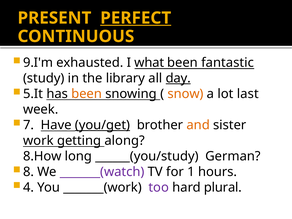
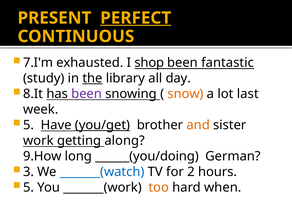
9.I'm: 9.I'm -> 7.I'm
what: what -> shop
the underline: none -> present
day underline: present -> none
5.It: 5.It -> 8.It
been at (87, 94) colour: orange -> purple
7 at (29, 125): 7 -> 5
8.How: 8.How -> 9.How
______(you/study: ______(you/study -> ______(you/doing
8: 8 -> 3
_______(watch colour: purple -> blue
1: 1 -> 2
4 at (29, 187): 4 -> 5
too colour: purple -> orange
plural: plural -> when
